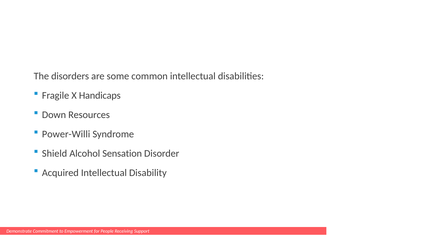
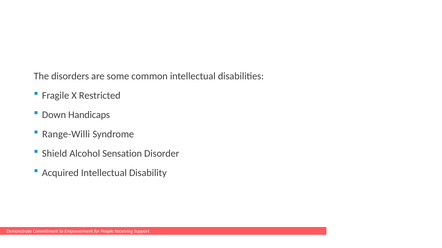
Handicaps: Handicaps -> Restricted
Resources: Resources -> Handicaps
Power-Willi: Power-Willi -> Range-Willi
